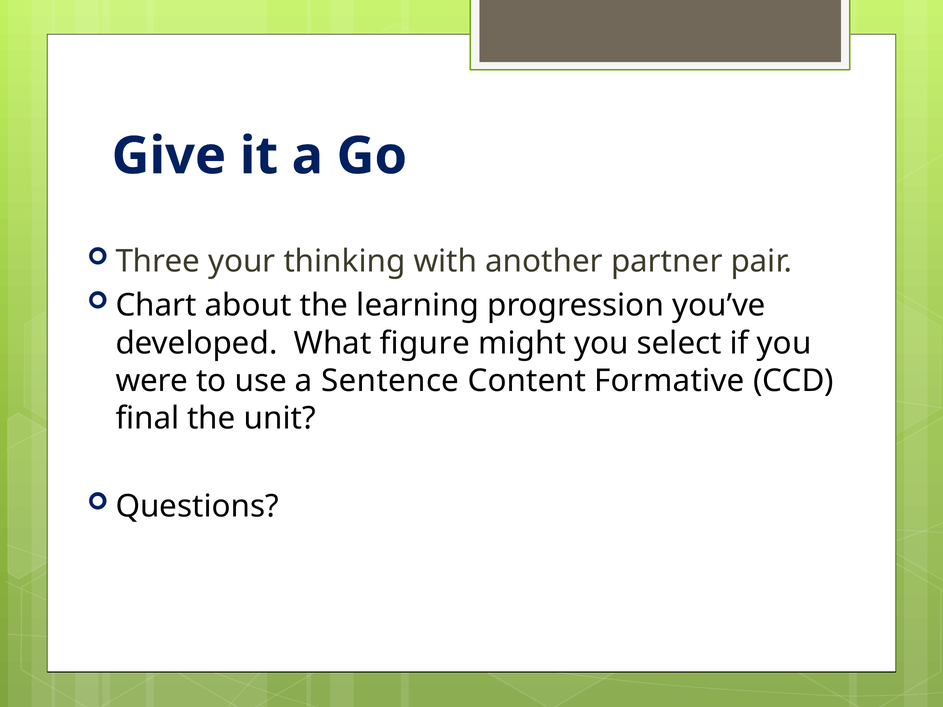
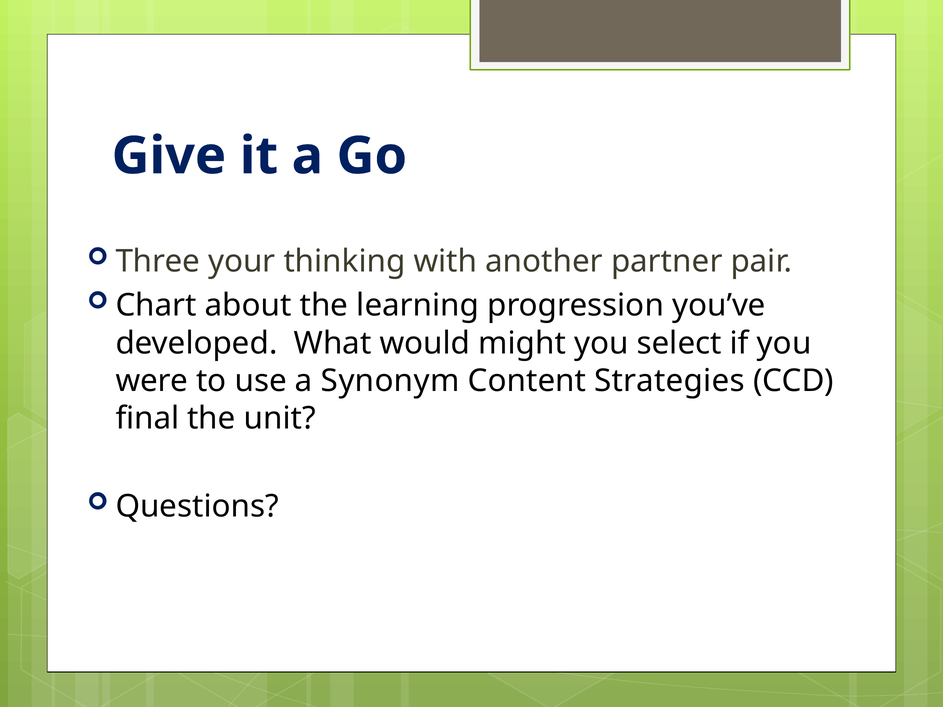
figure: figure -> would
Sentence: Sentence -> Synonym
Formative: Formative -> Strategies
